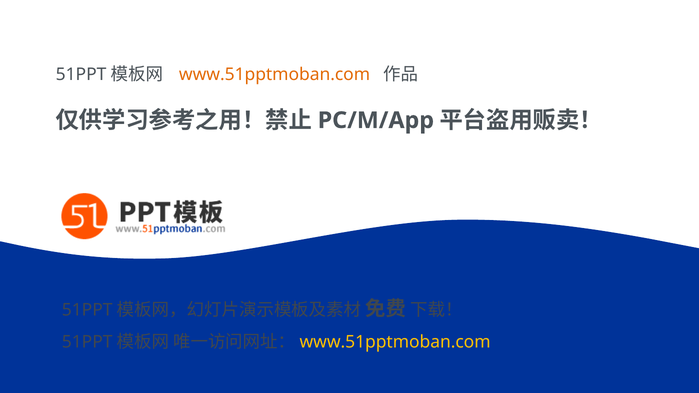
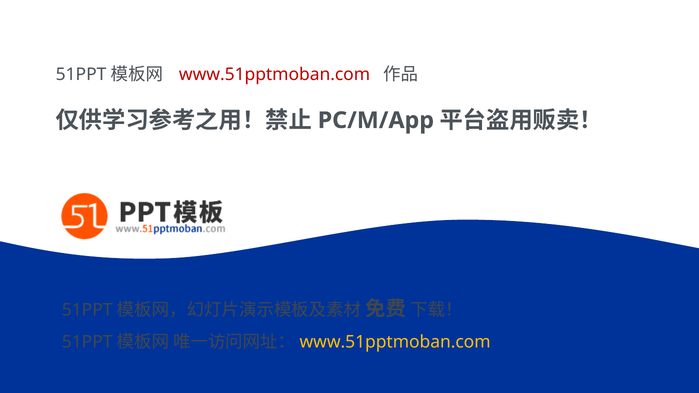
www.51pptmoban.com at (275, 75) colour: orange -> red
